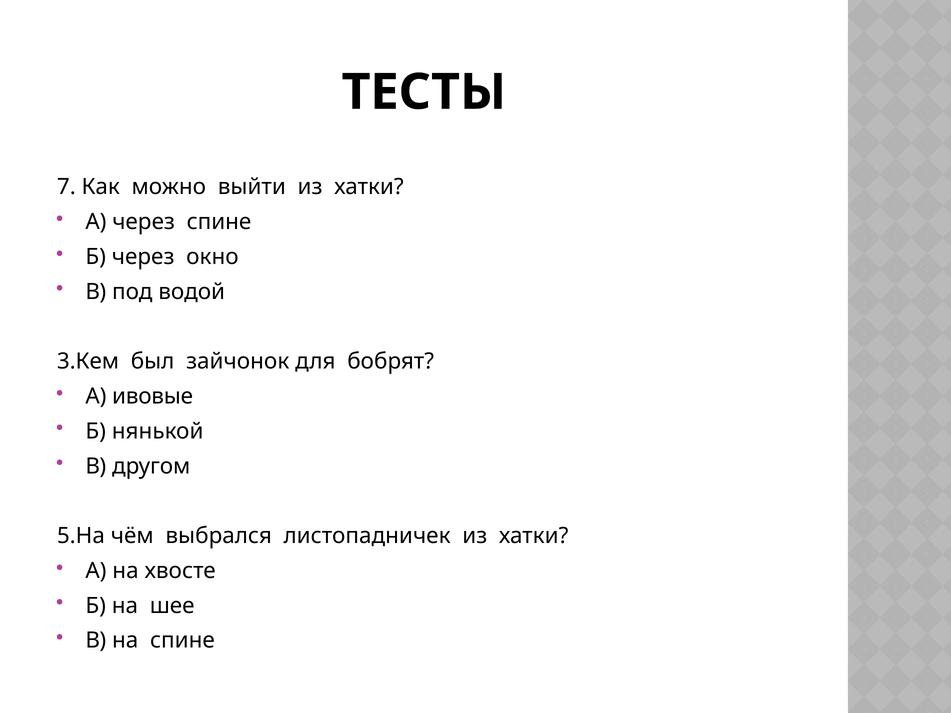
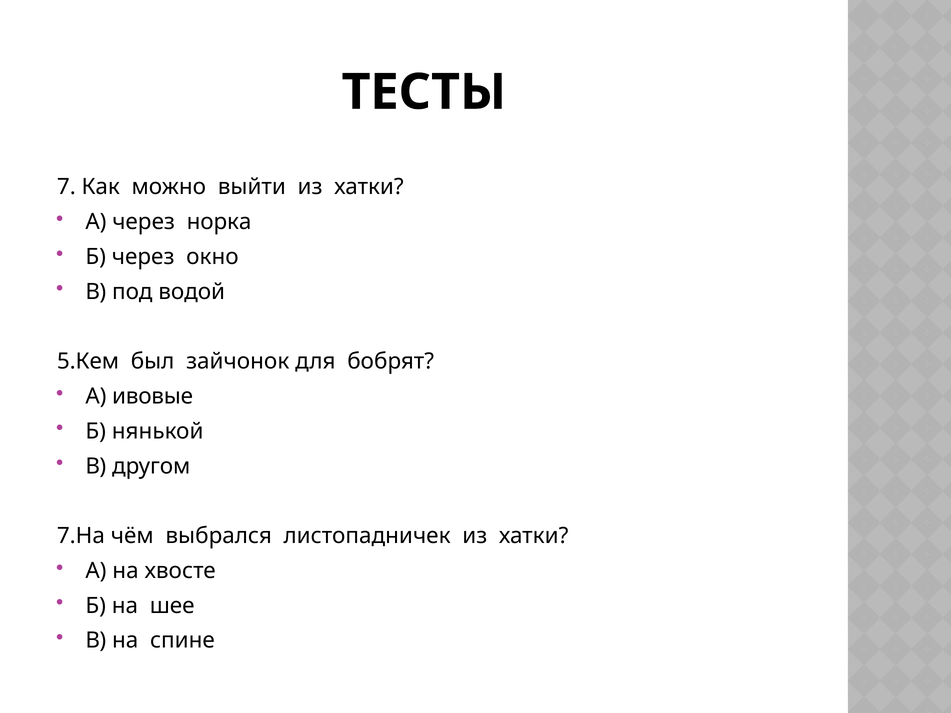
через спине: спине -> норка
3.Кем: 3.Кем -> 5.Кем
5.На: 5.На -> 7.На
